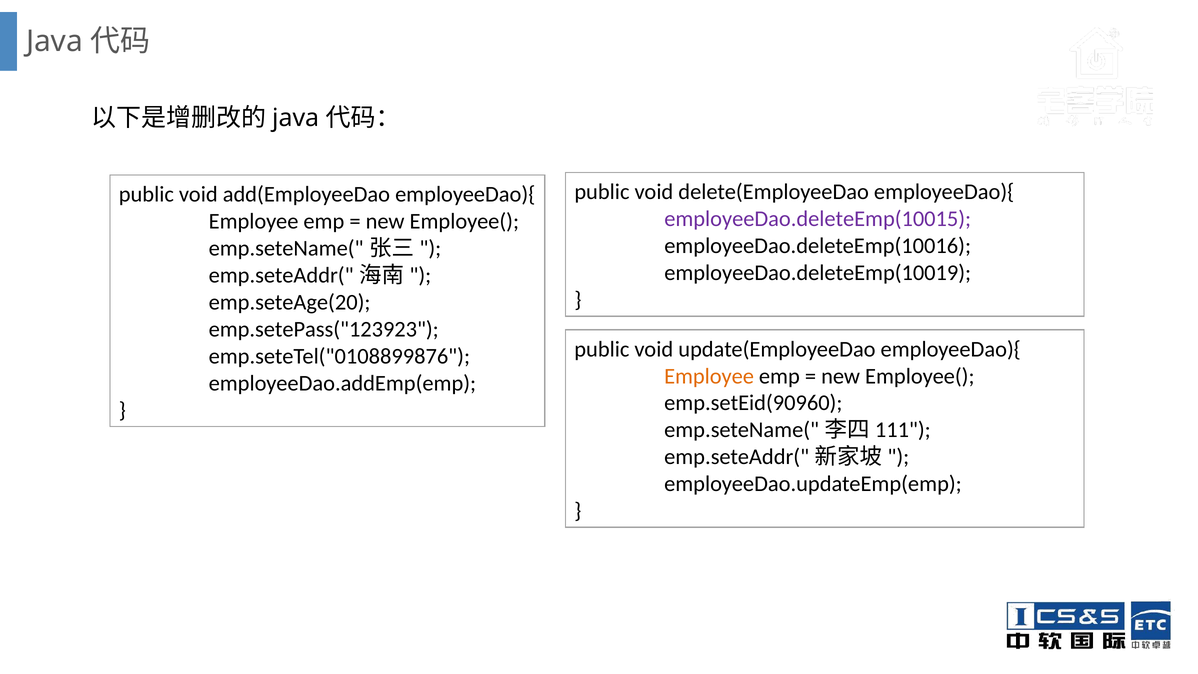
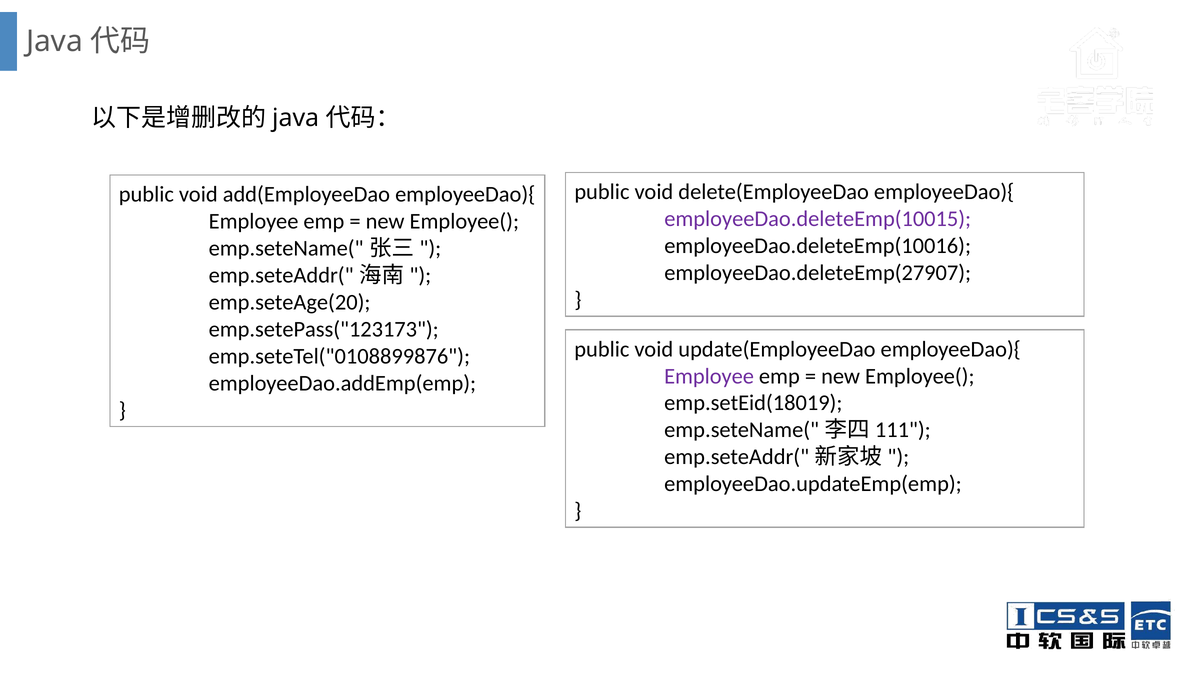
employeeDao.deleteEmp(10019: employeeDao.deleteEmp(10019 -> employeeDao.deleteEmp(27907
emp.setePass("123923: emp.setePass("123923 -> emp.setePass("123173
Employee at (709, 376) colour: orange -> purple
emp.setEid(90960: emp.setEid(90960 -> emp.setEid(18019
